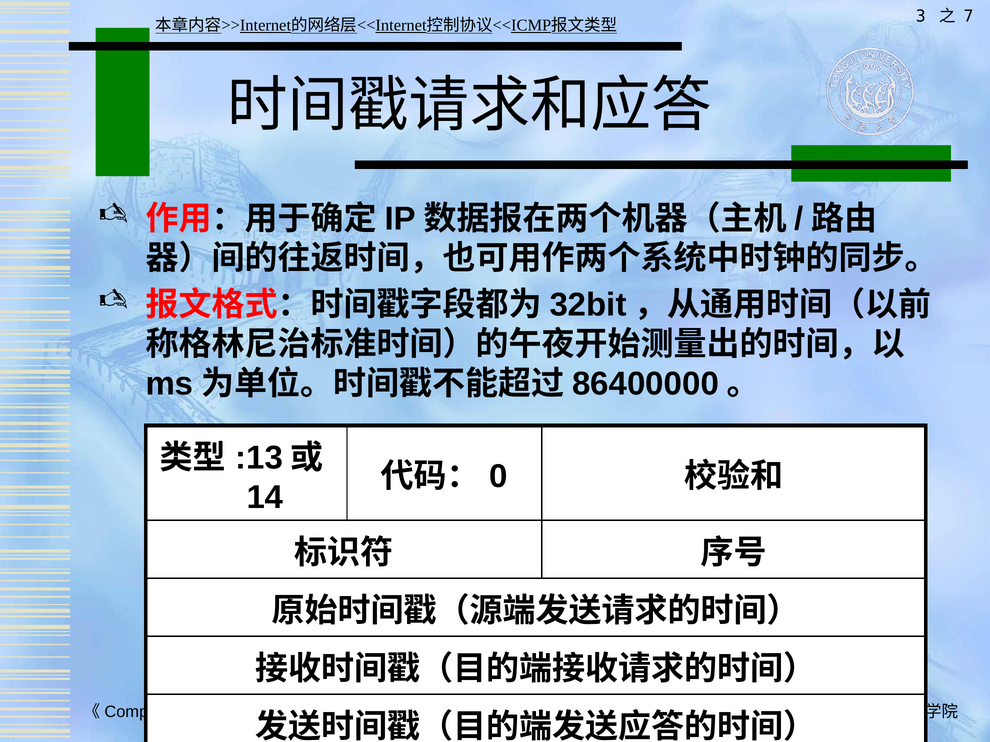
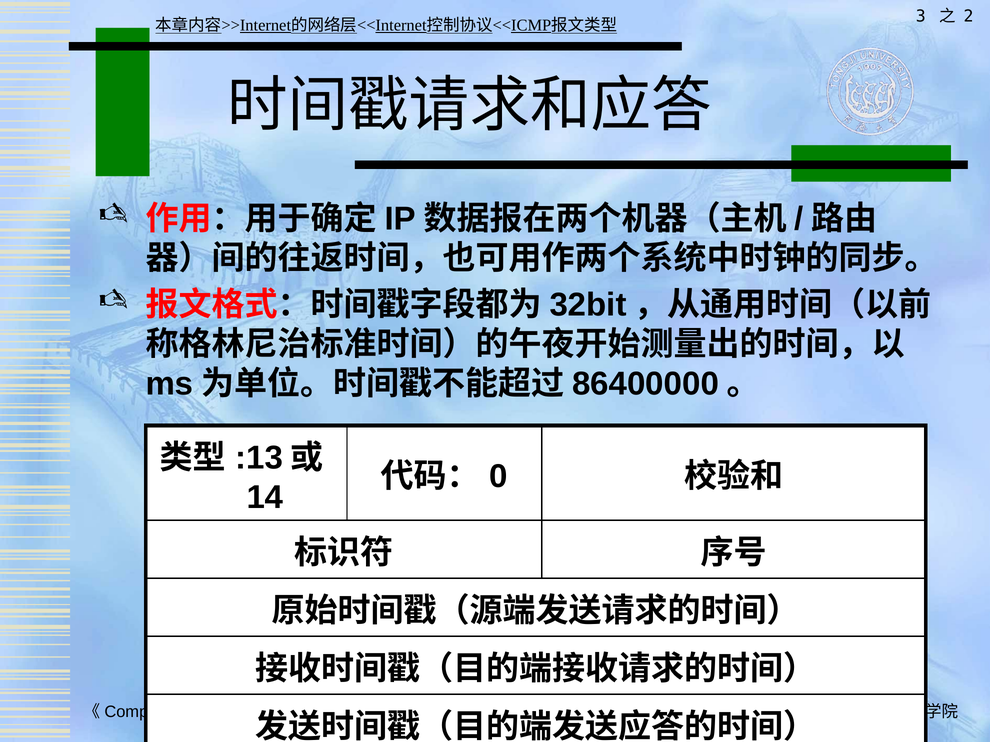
7: 7 -> 2
